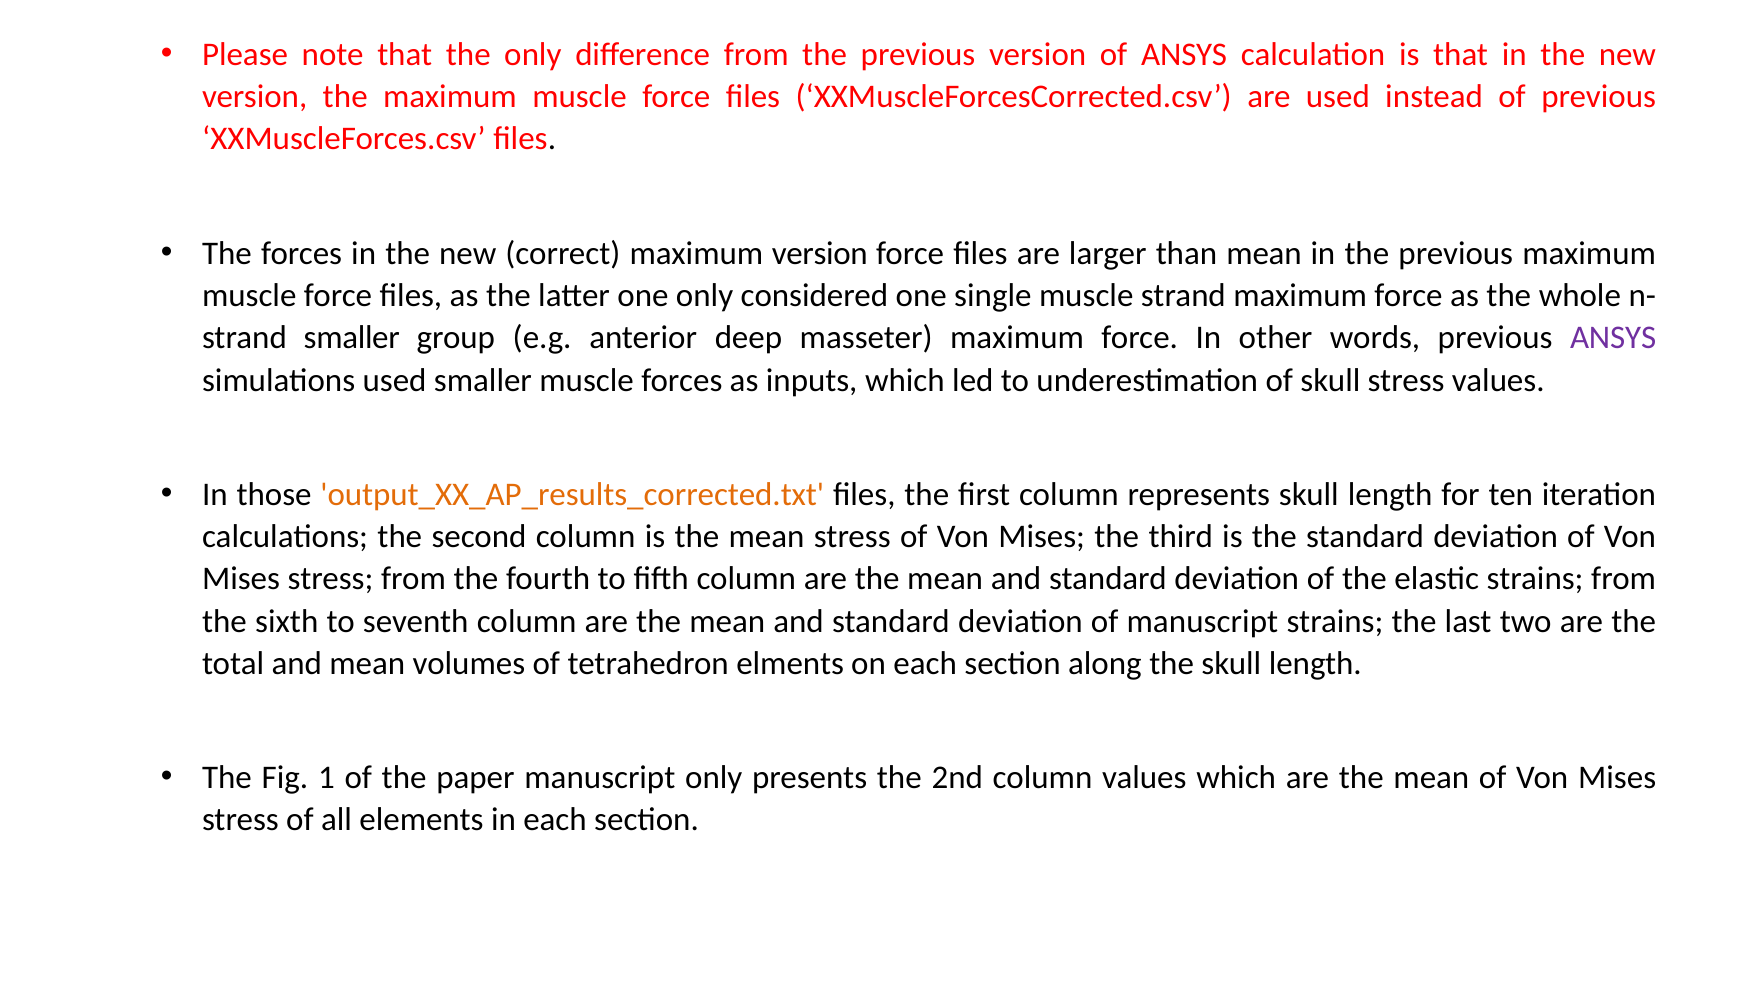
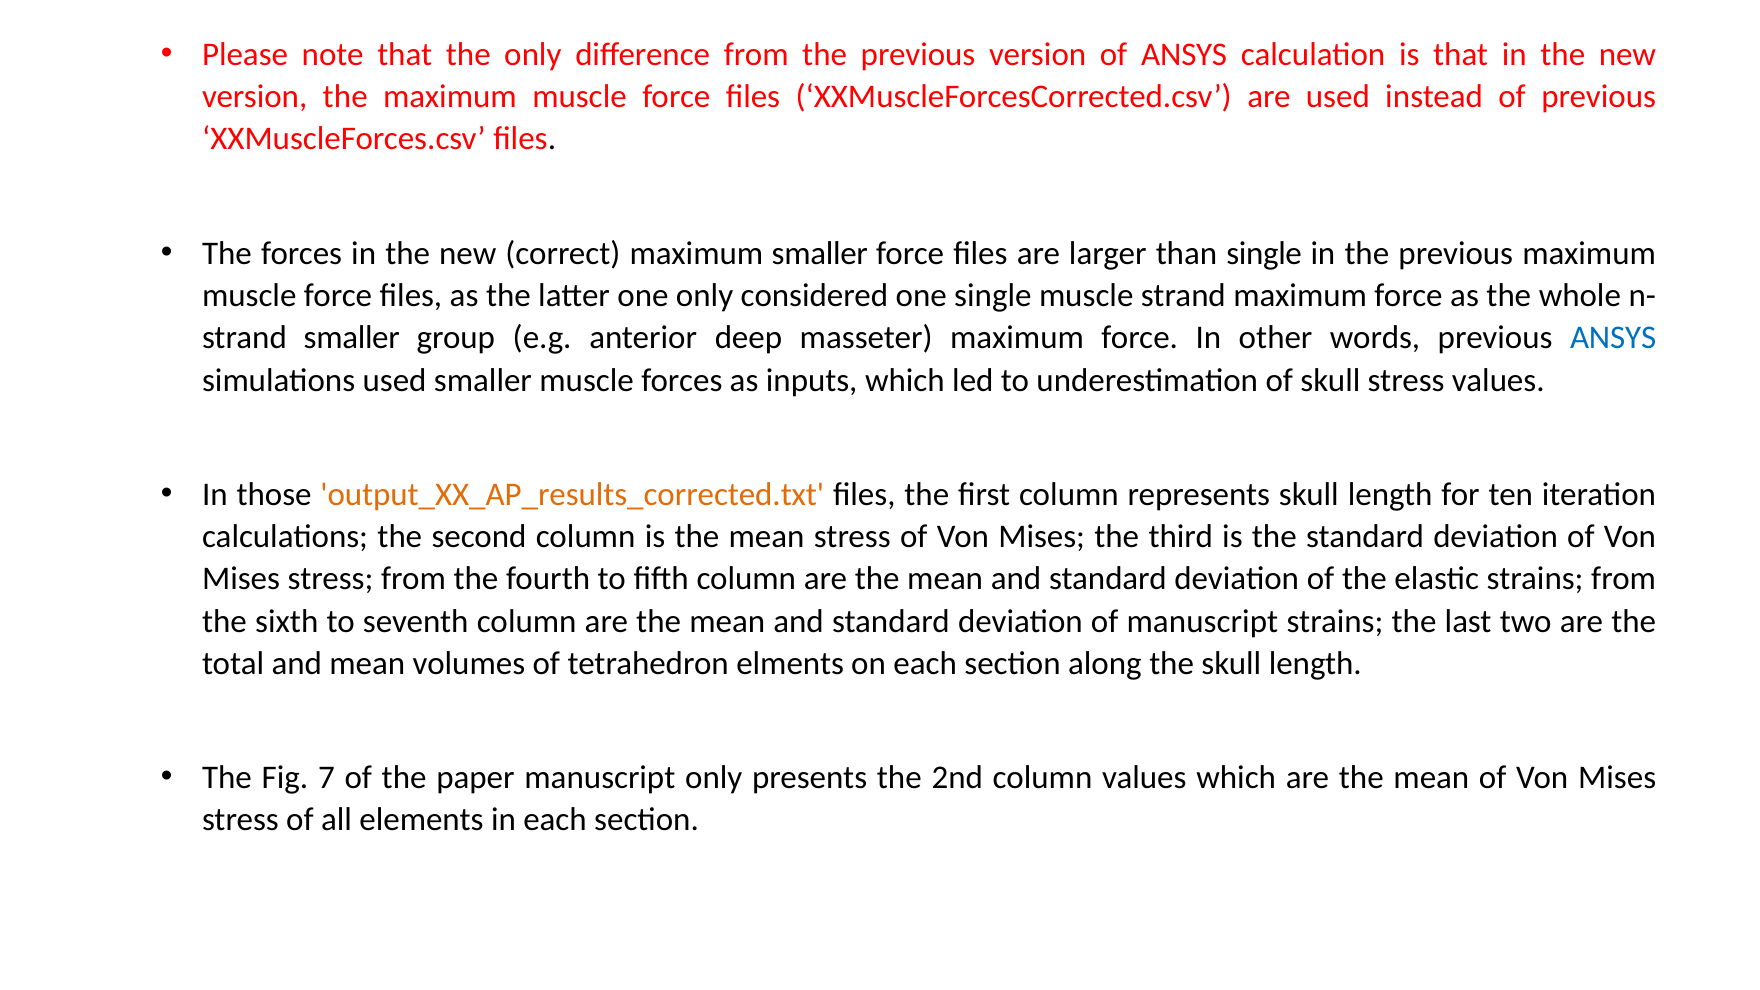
maximum version: version -> smaller
than mean: mean -> single
ANSYS at (1613, 338) colour: purple -> blue
1: 1 -> 7
